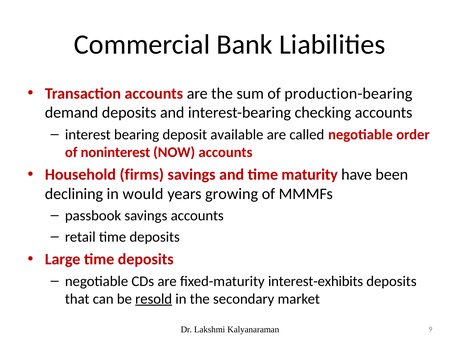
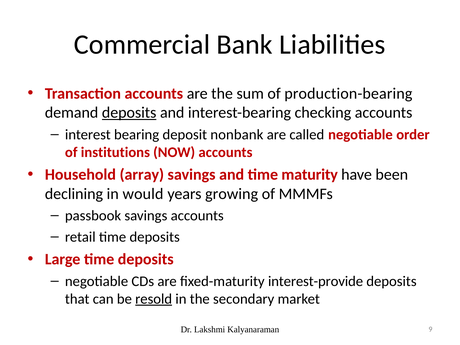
deposits at (129, 113) underline: none -> present
available: available -> nonbank
noninterest: noninterest -> institutions
firms: firms -> array
interest-exhibits: interest-exhibits -> interest-provide
